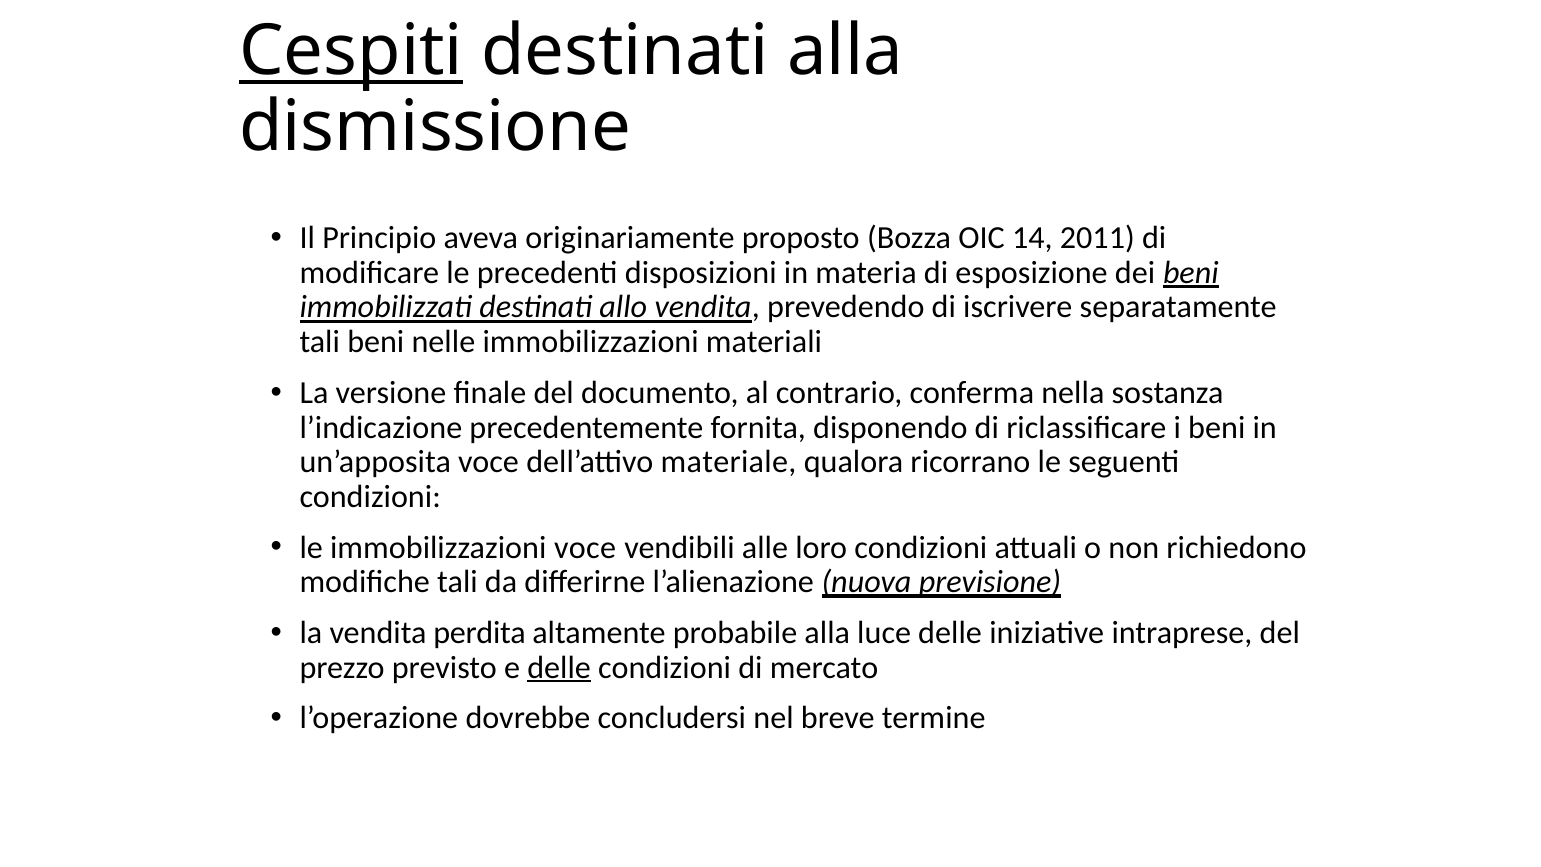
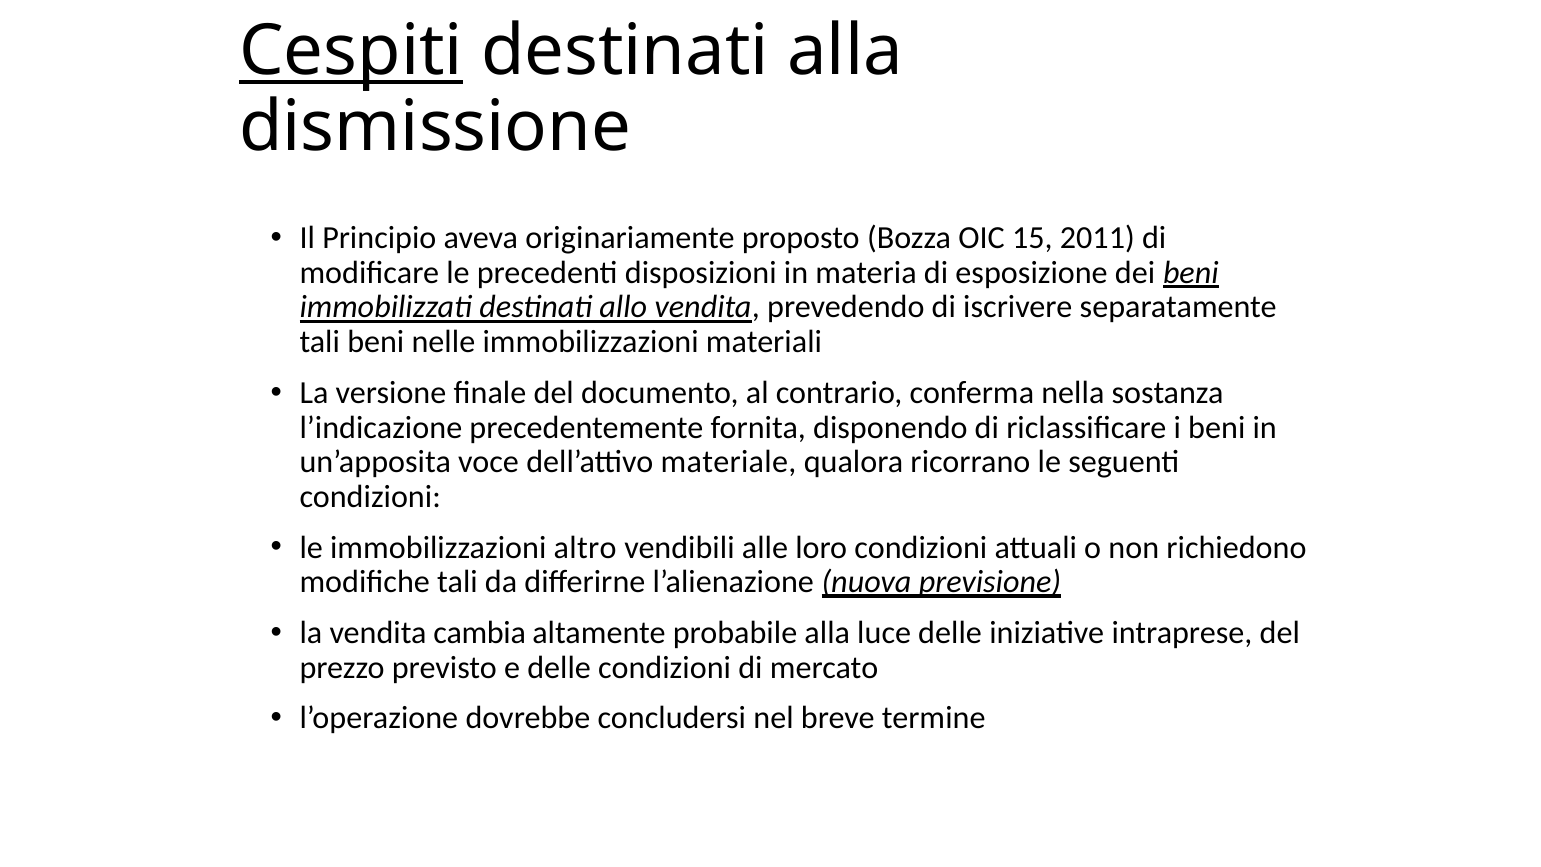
14: 14 -> 15
immobilizzazioni voce: voce -> altro
perdita: perdita -> cambia
delle at (559, 667) underline: present -> none
